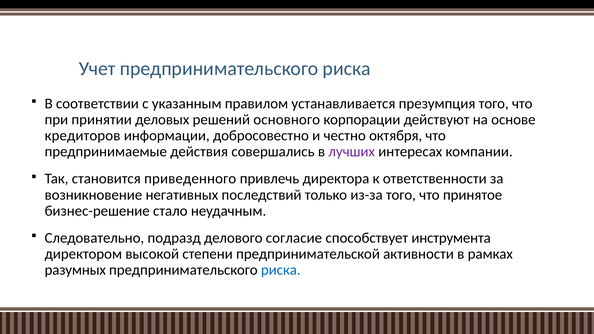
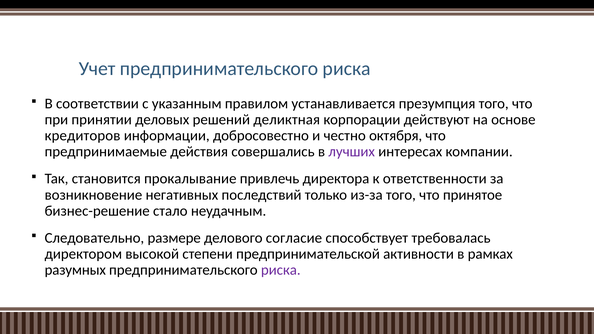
основного: основного -> деликтная
приведенного: приведенного -> прокалывание
подразд: подразд -> размере
инструмента: инструмента -> требовалась
риска at (281, 270) colour: blue -> purple
